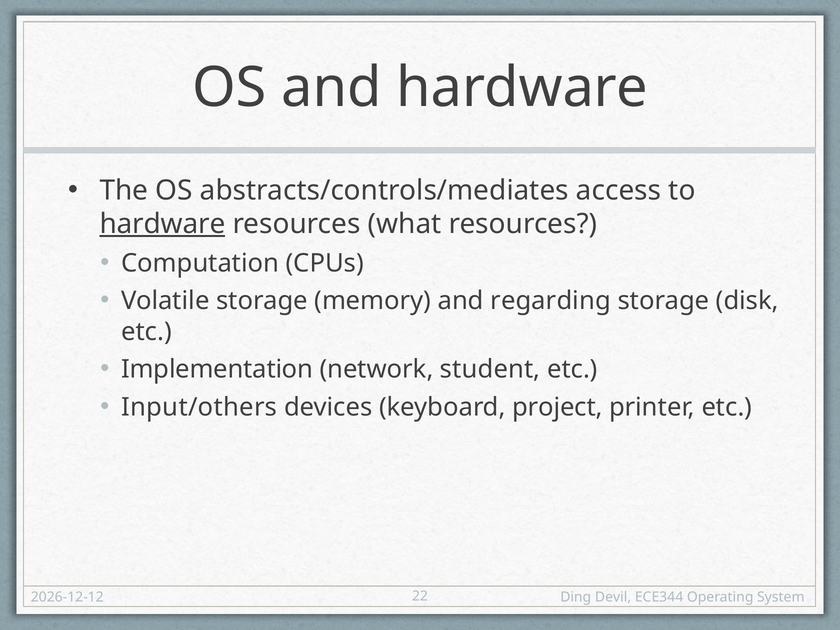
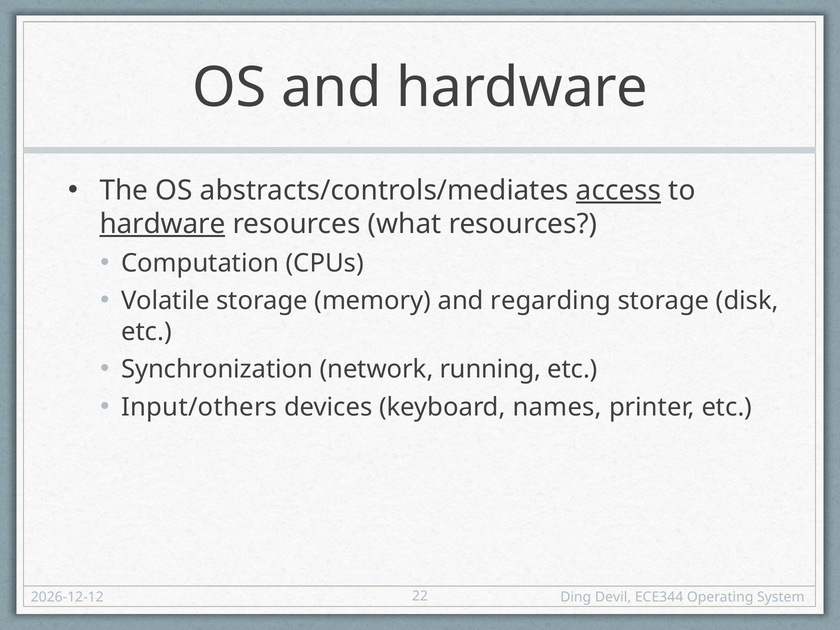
access underline: none -> present
Implementation: Implementation -> Synchronization
student: student -> running
project: project -> names
